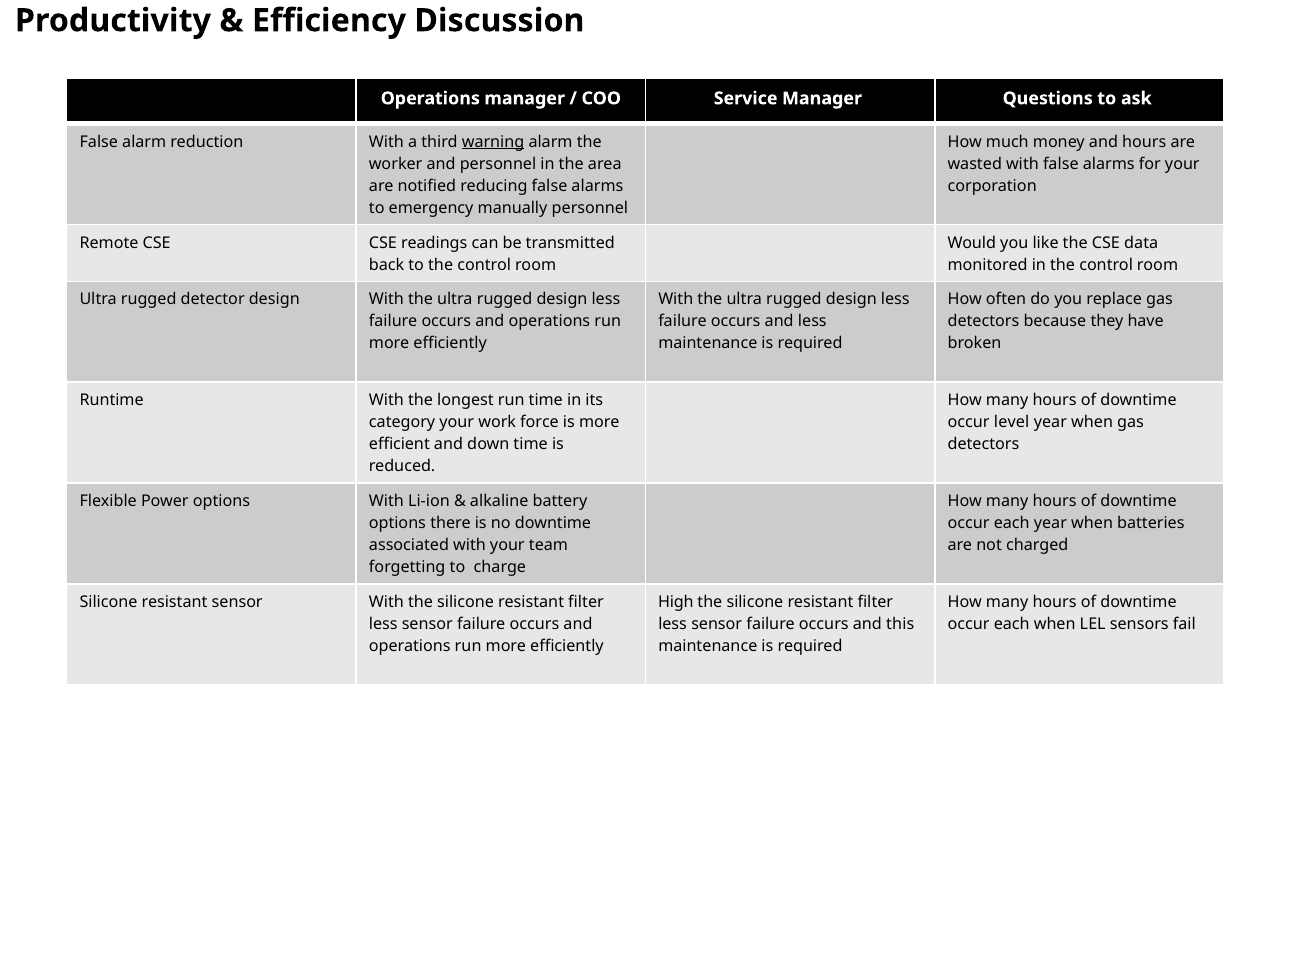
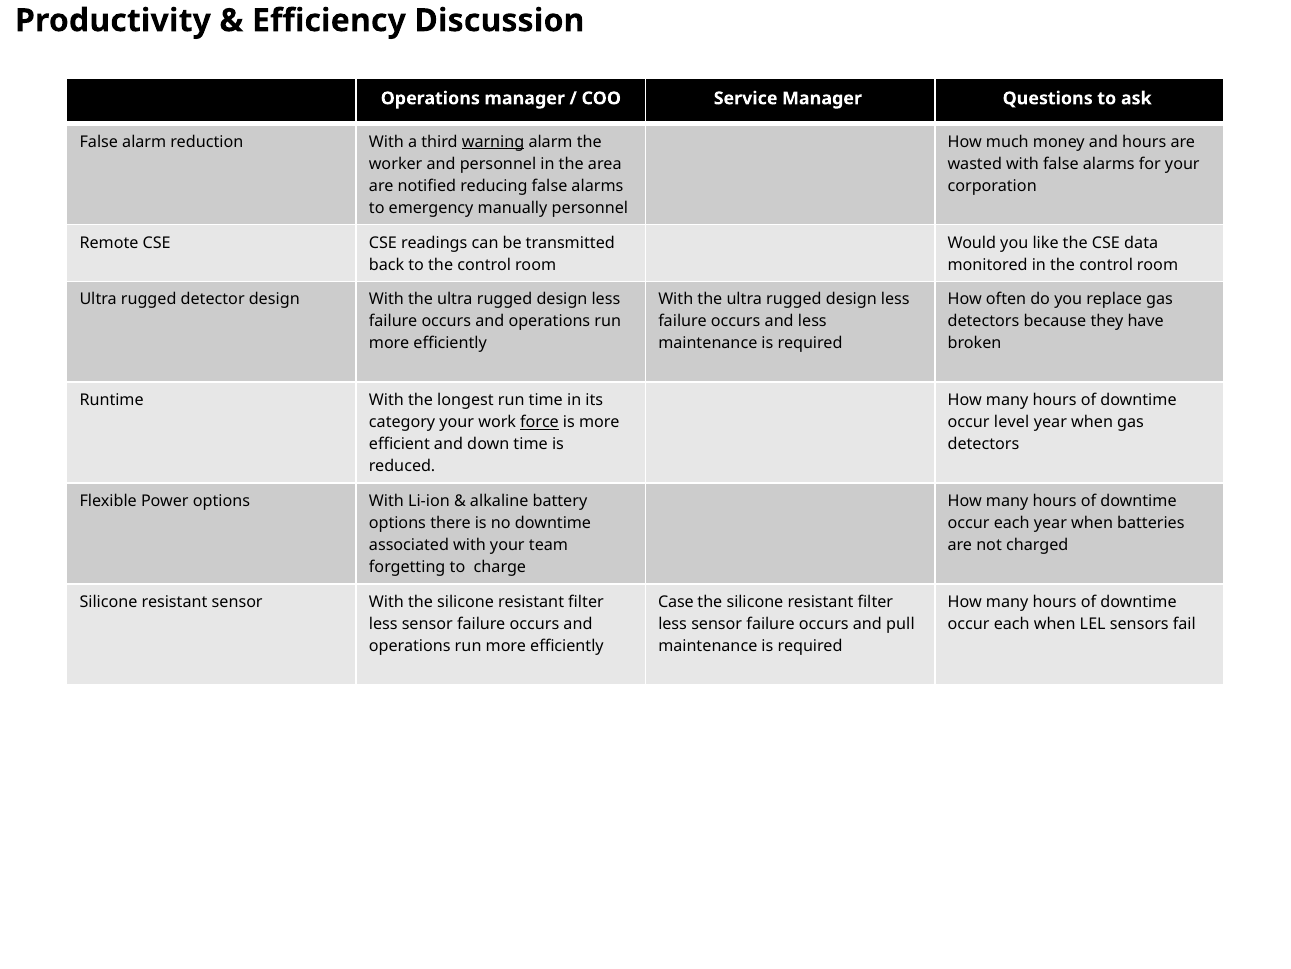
force underline: none -> present
High: High -> Case
this: this -> pull
